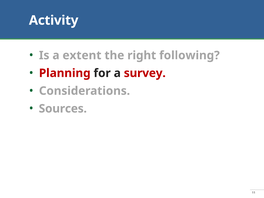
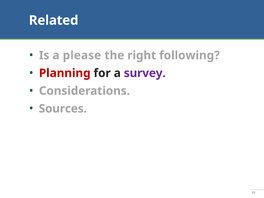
Activity: Activity -> Related
extent: extent -> please
survey colour: red -> purple
